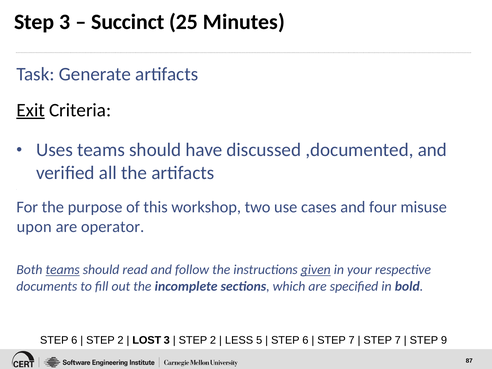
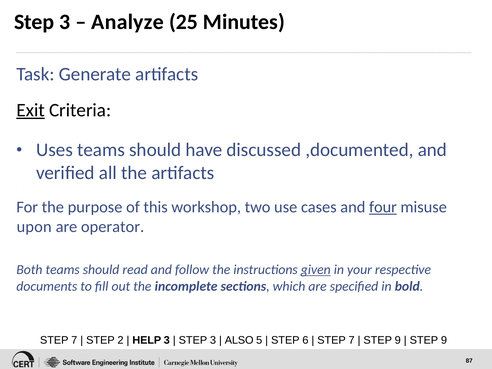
Succinct: Succinct -> Analyze
four underline: none -> present
teams at (63, 270) underline: present -> none
6 at (74, 340): 6 -> 7
LOST: LOST -> HELP
2 at (213, 340): 2 -> 3
LESS: LESS -> ALSO
7 at (398, 340): 7 -> 9
